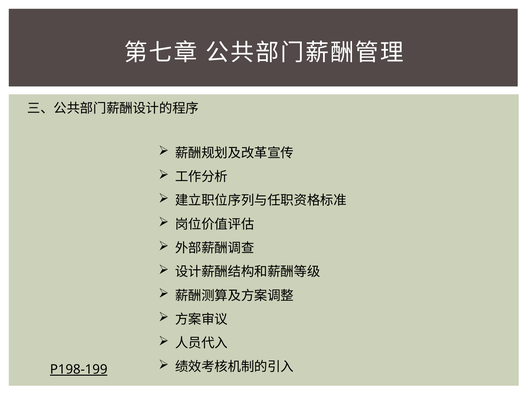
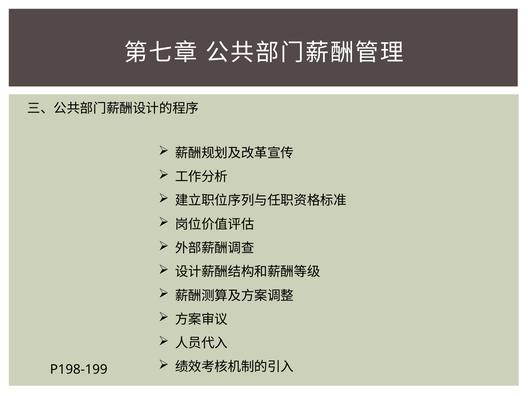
P198-199 underline: present -> none
